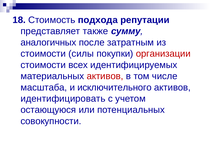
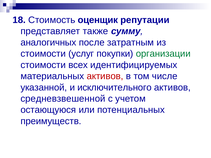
подхода: подхода -> оценщик
силы: силы -> услуг
организации colour: red -> green
масштаба: масштаба -> указанной
идентифицировать: идентифицировать -> средневзвешенной
совокупности: совокупности -> преимуществ
